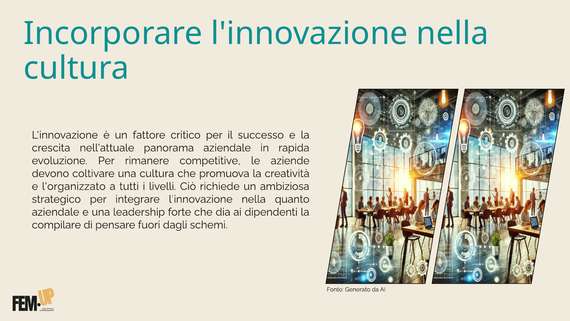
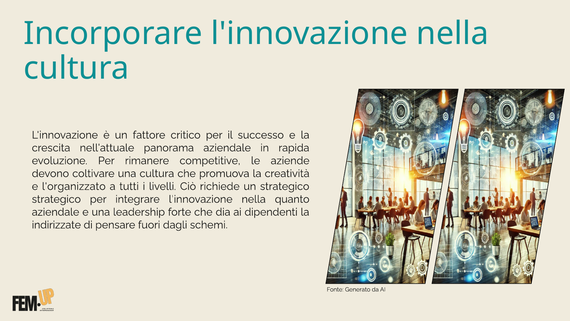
un ambiziosa: ambiziosa -> strategico
compilare: compilare -> indirizzate
